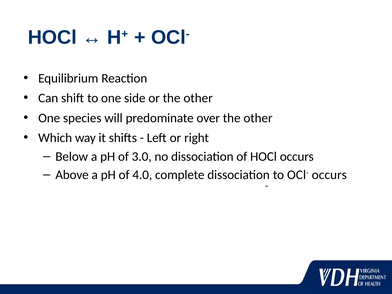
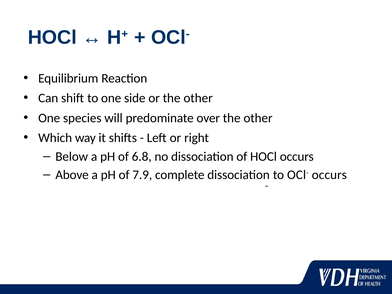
3.0: 3.0 -> 6.8
4.0: 4.0 -> 7.9
